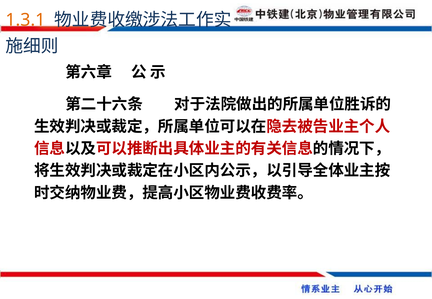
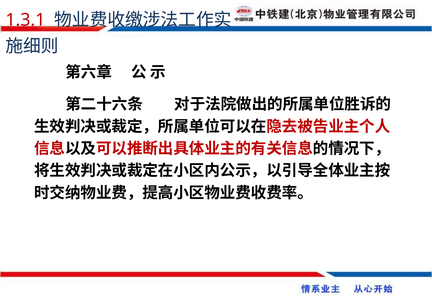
1.3.1 colour: orange -> red
